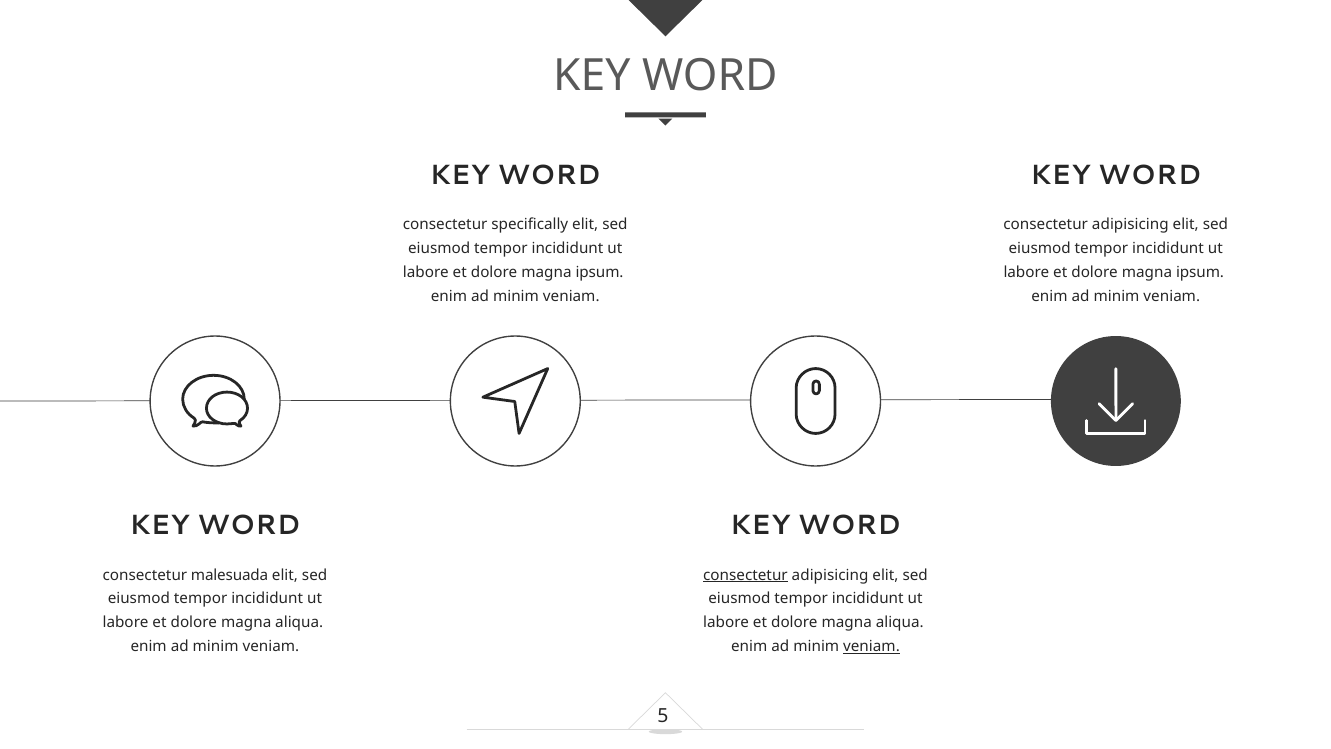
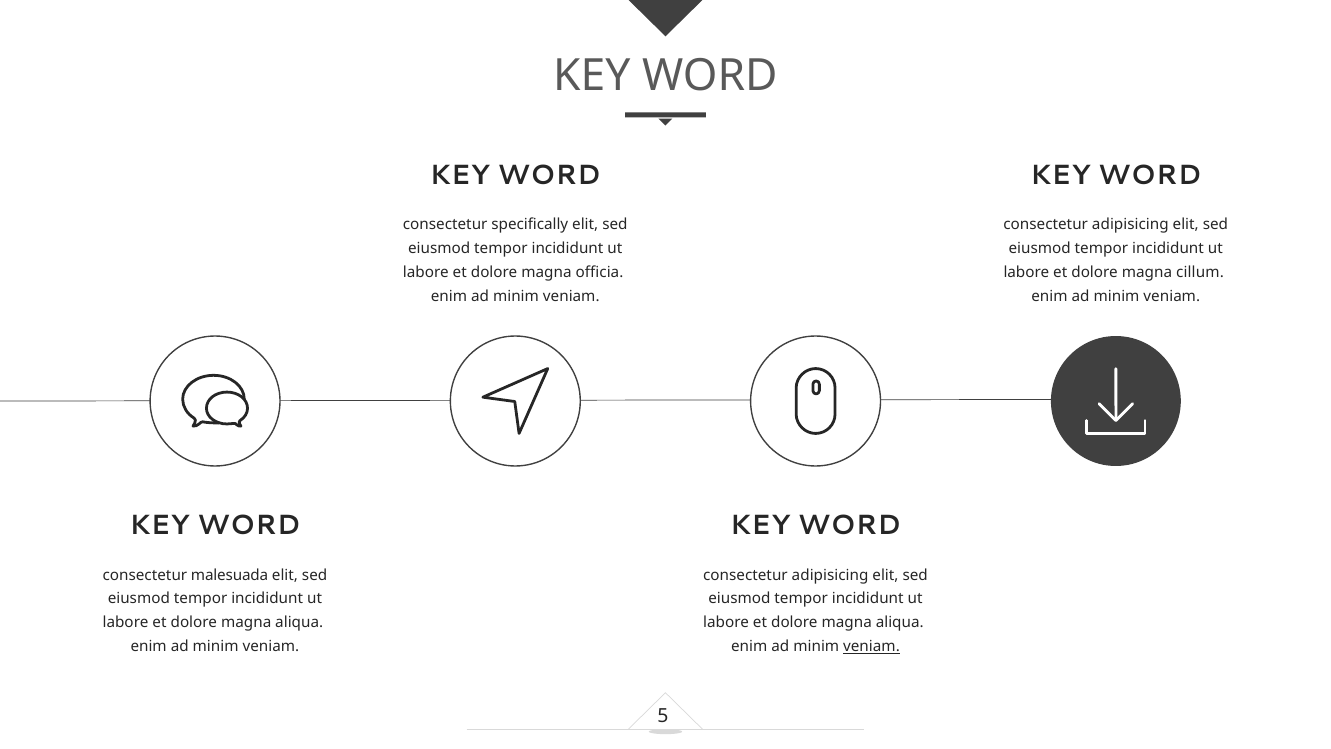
ipsum at (600, 272): ipsum -> officia
ipsum at (1200, 272): ipsum -> cillum
consectetur at (745, 575) underline: present -> none
